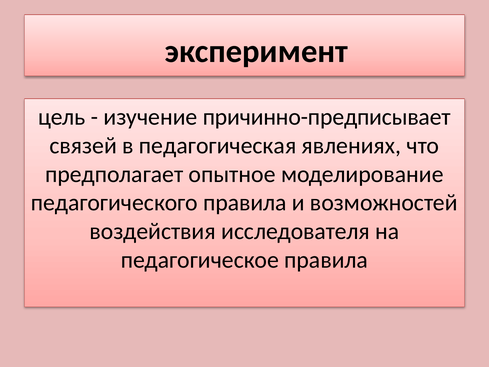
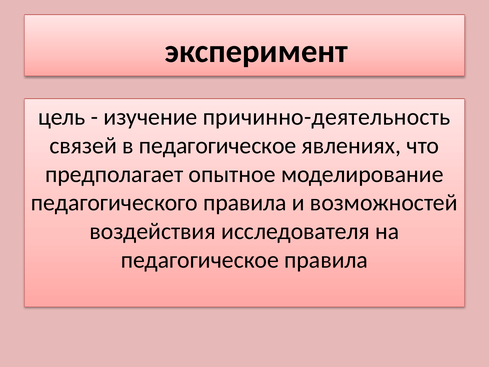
причинно-предписывает: причинно-предписывает -> причинно-деятельность
в педагогическая: педагогическая -> педагогическое
